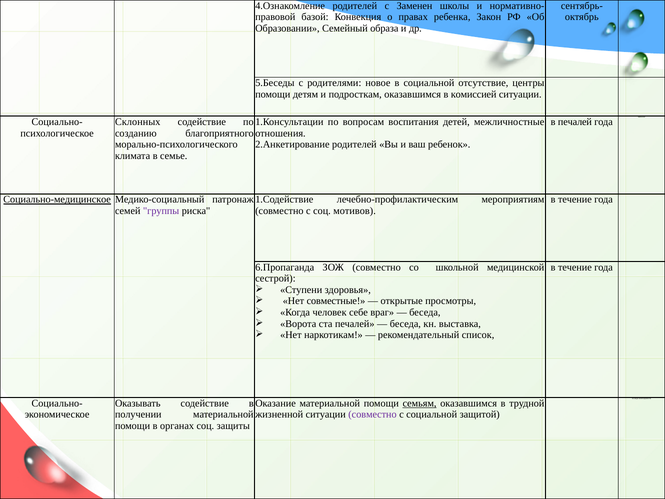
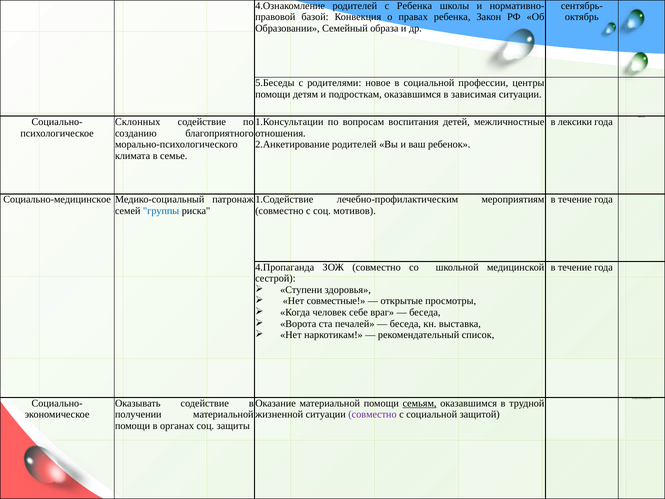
с Заменен: Заменен -> Ребенка
отсутствие: отсутствие -> профессии
комиссией: комиссией -> зависимая
в печалей: печалей -> лексики
Социально-медицинское underline: present -> none
группы colour: purple -> blue
6.Пропаганда: 6.Пропаганда -> 4.Пропаганда
